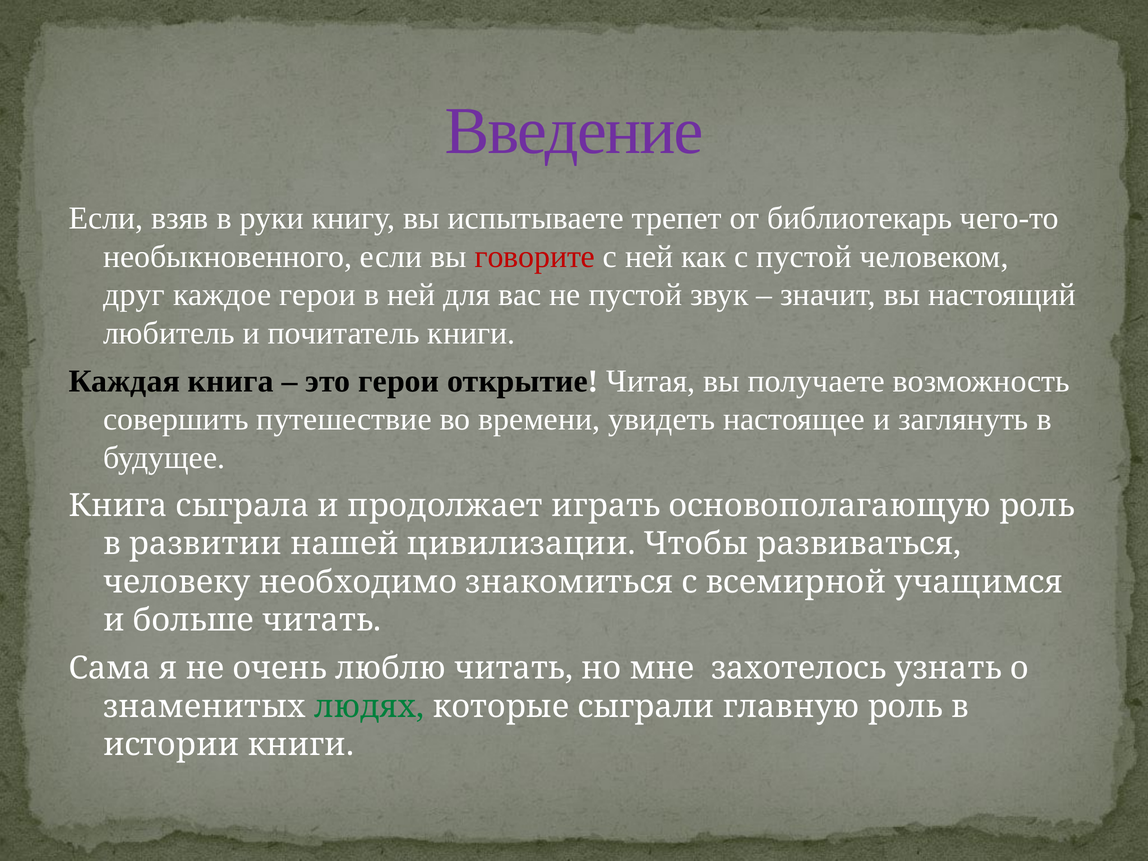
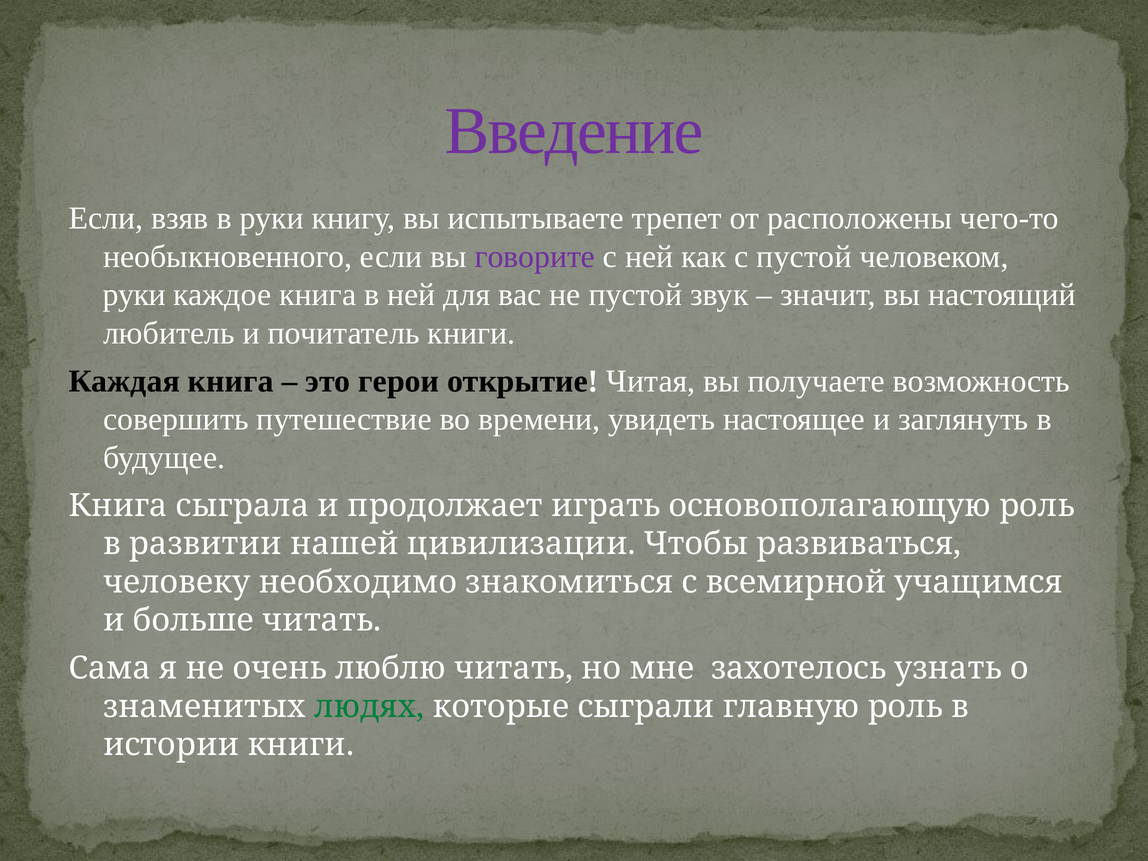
библиотекарь: библиотекарь -> расположены
говорите colour: red -> purple
друг at (134, 295): друг -> руки
каждое герои: герои -> книга
